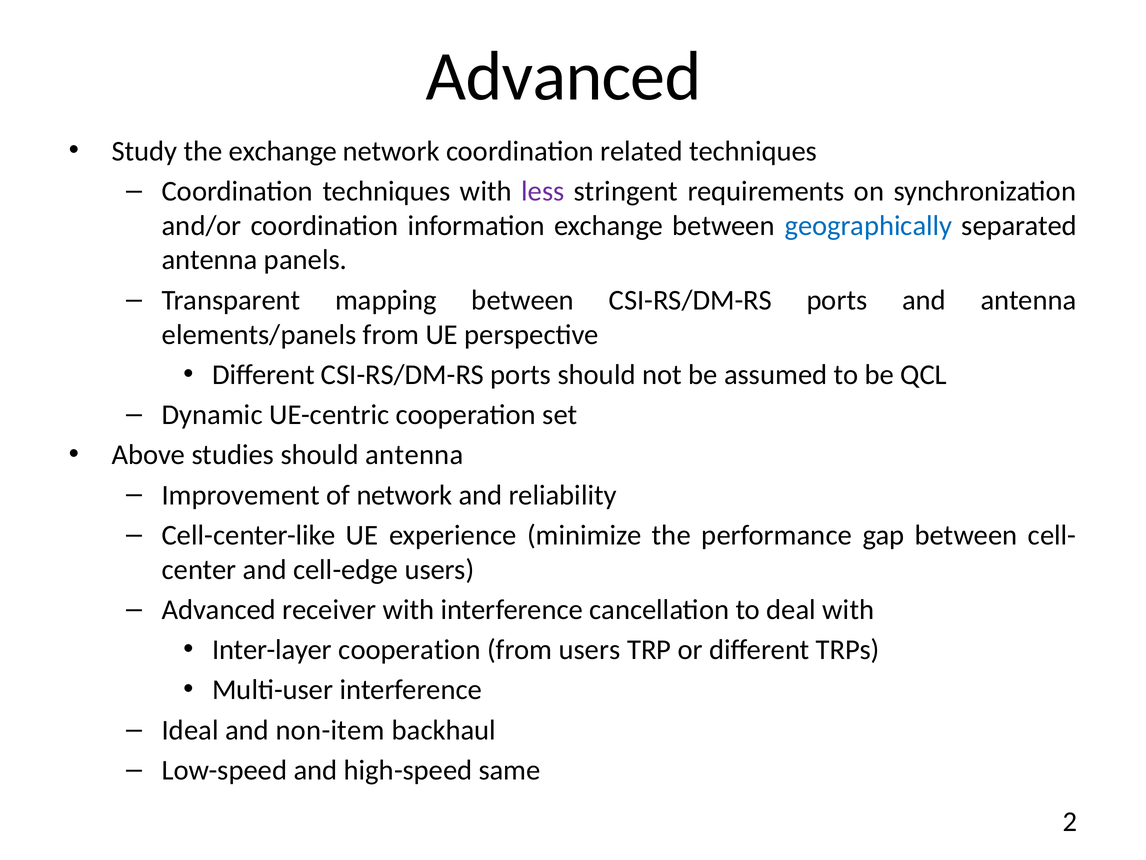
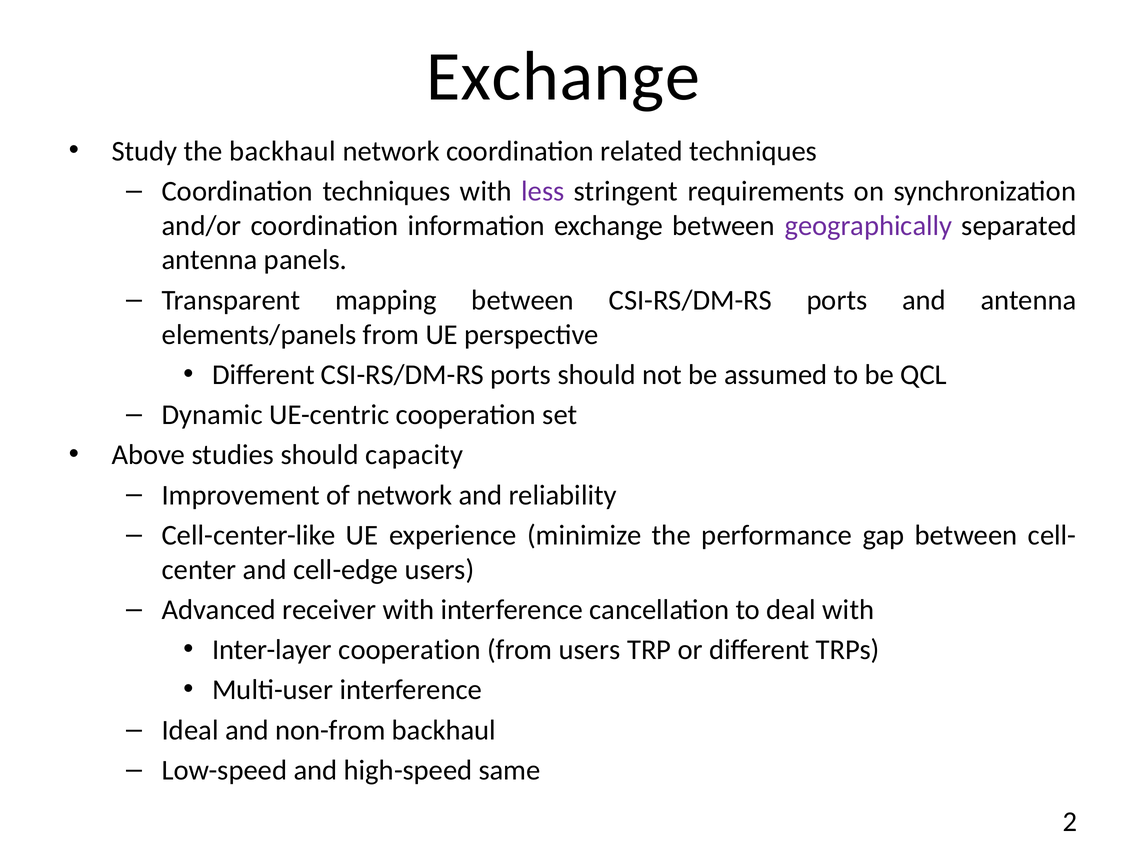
Advanced at (564, 77): Advanced -> Exchange
the exchange: exchange -> backhaul
geographically colour: blue -> purple
should antenna: antenna -> capacity
non-item: non-item -> non-from
